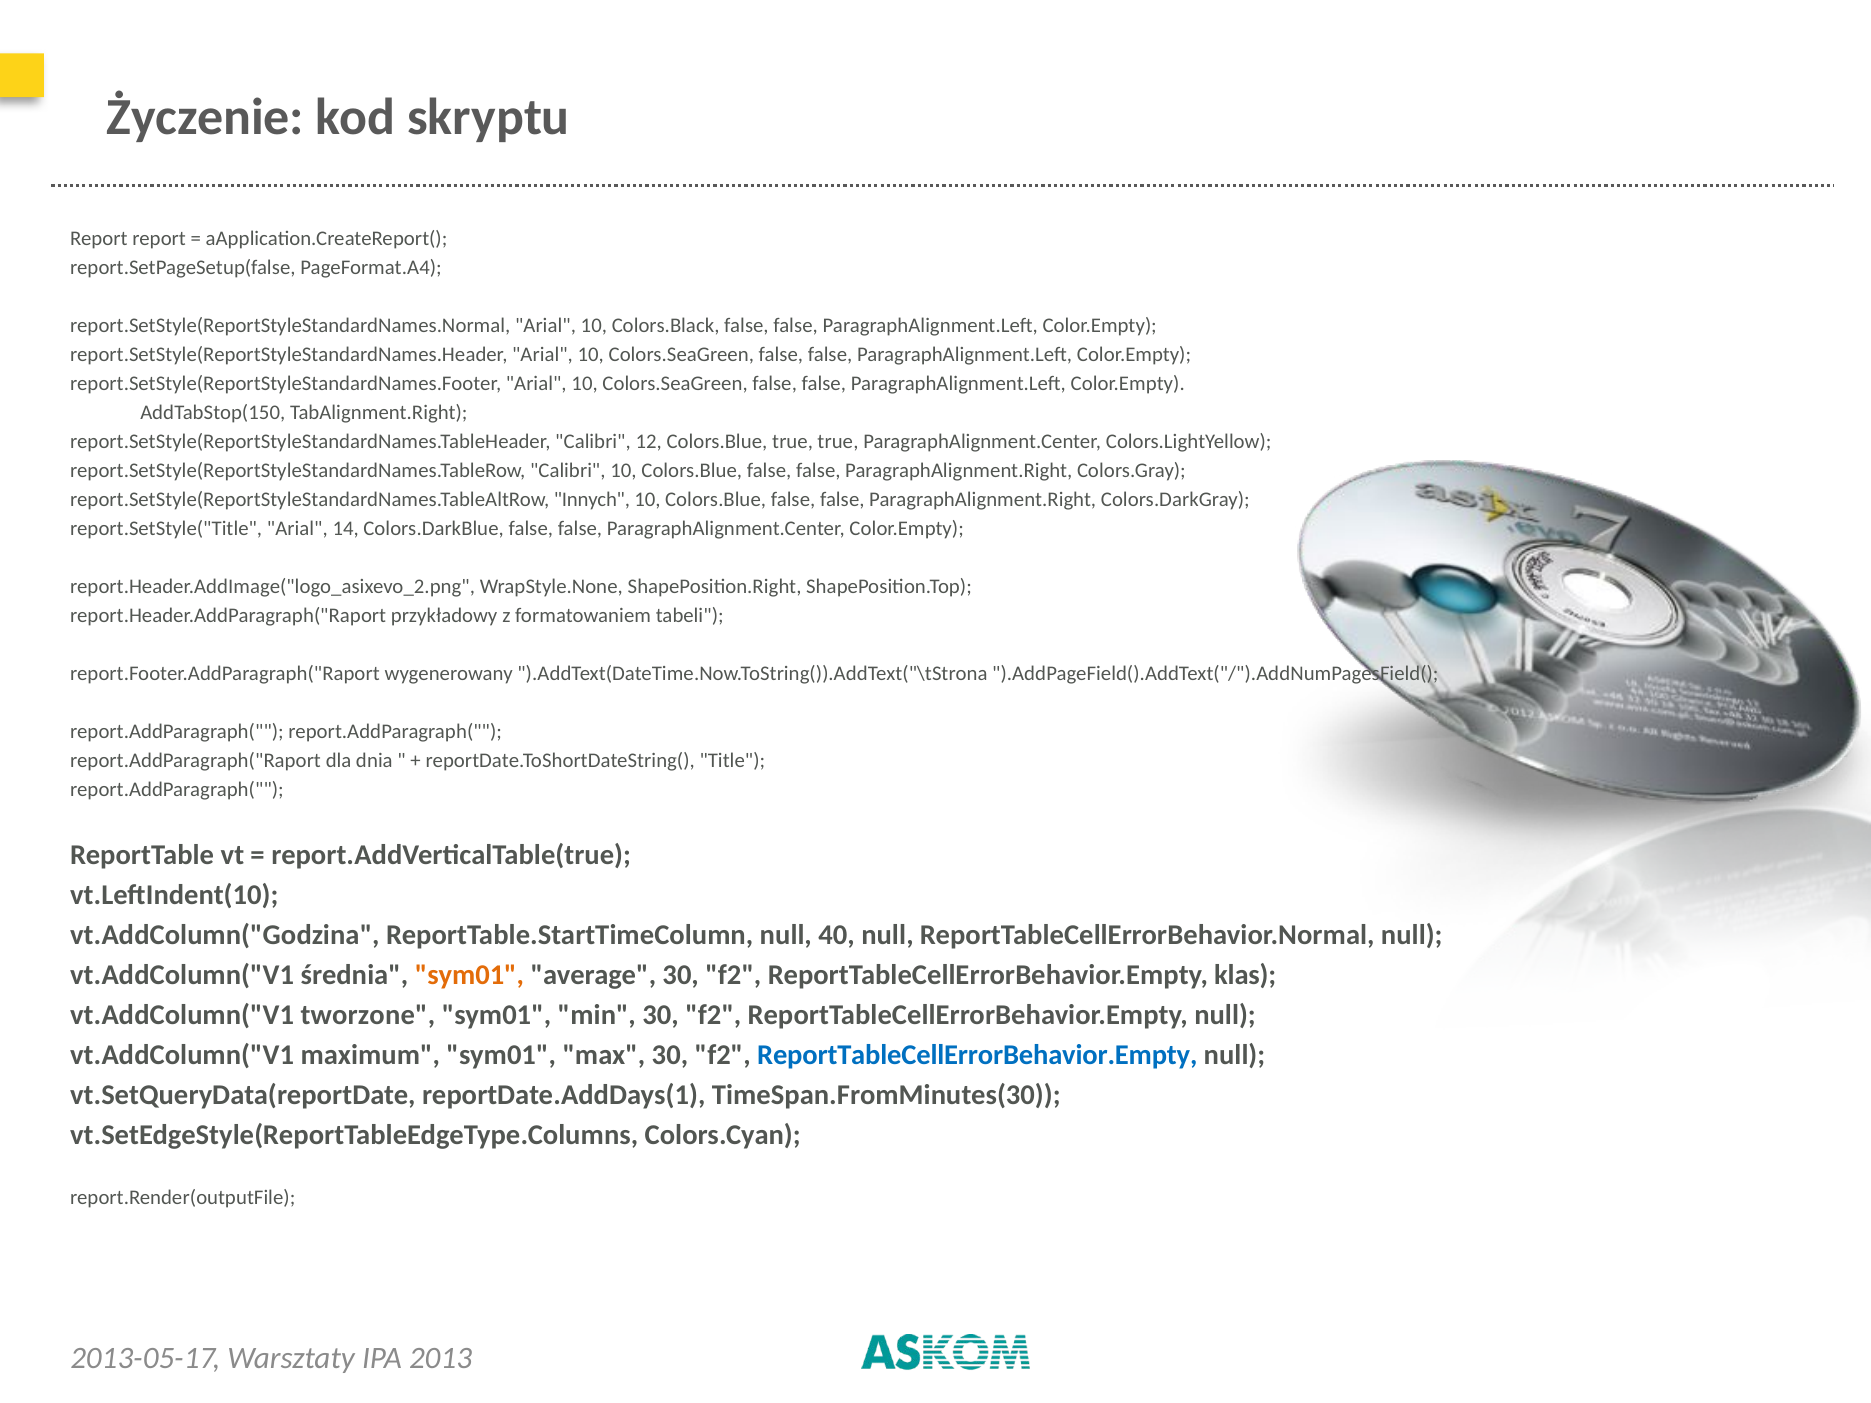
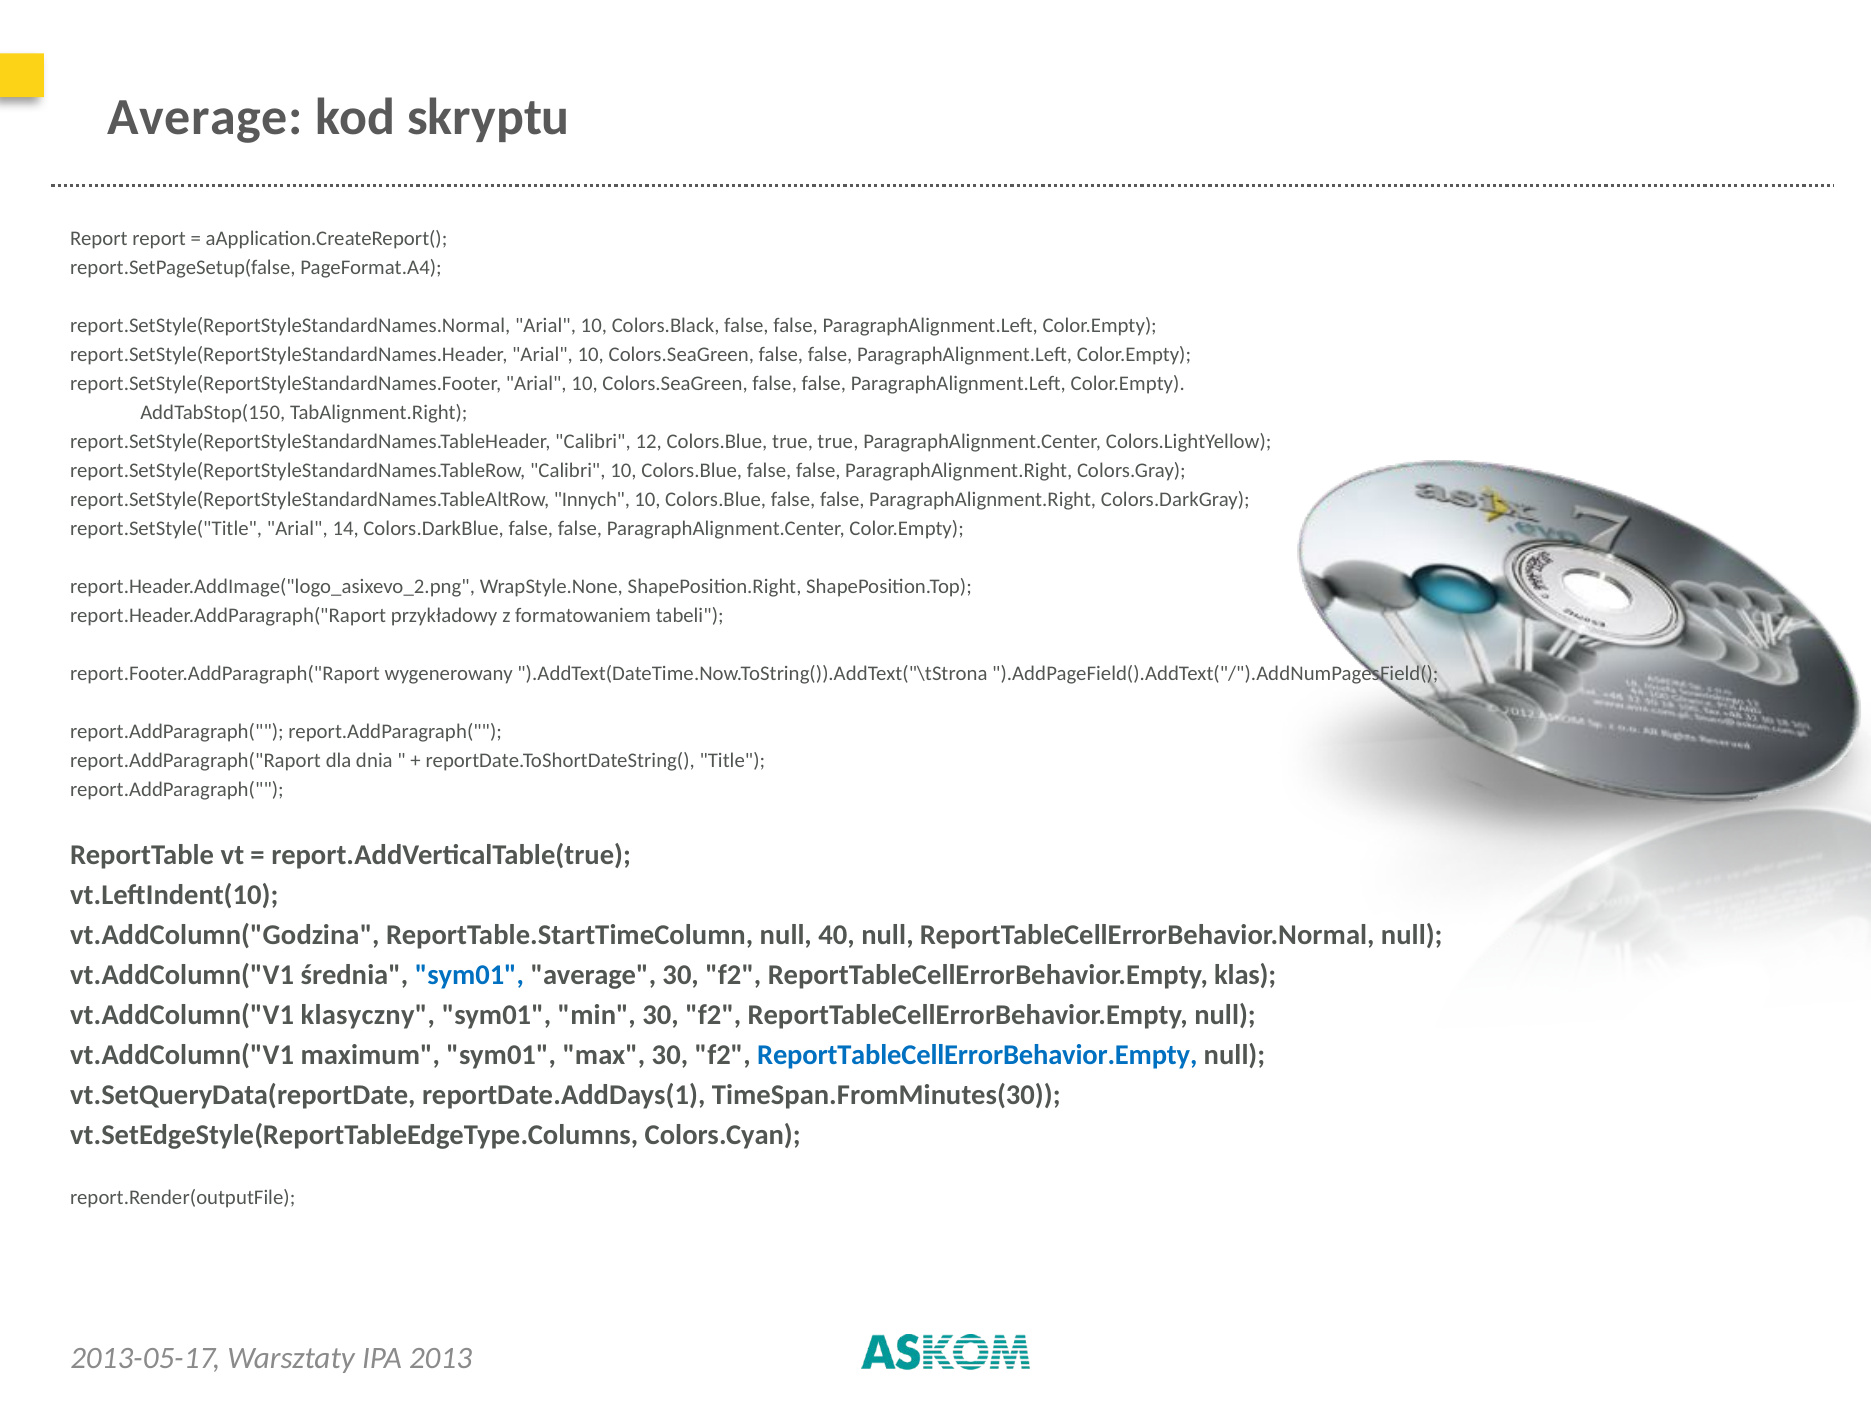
Życzenie at (205, 117): Życzenie -> Average
sym01 at (469, 975) colour: orange -> blue
tworzone: tworzone -> klasyczny
